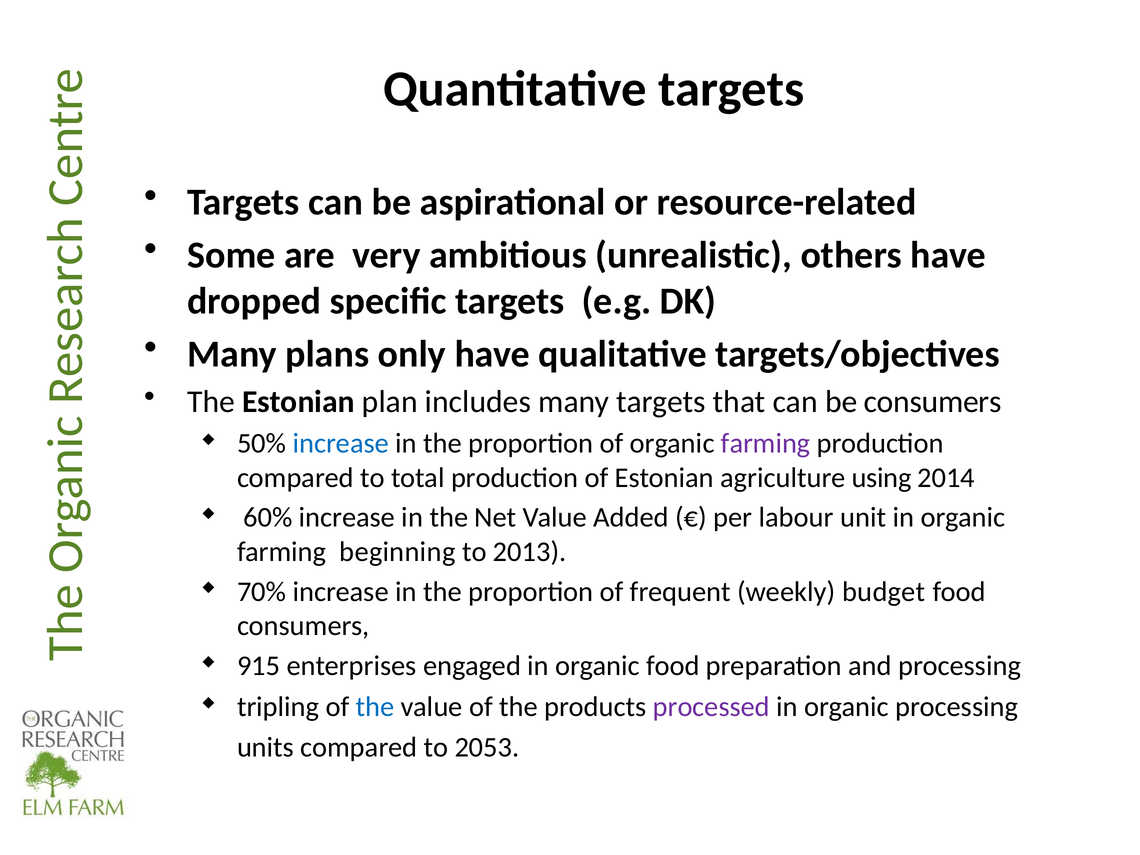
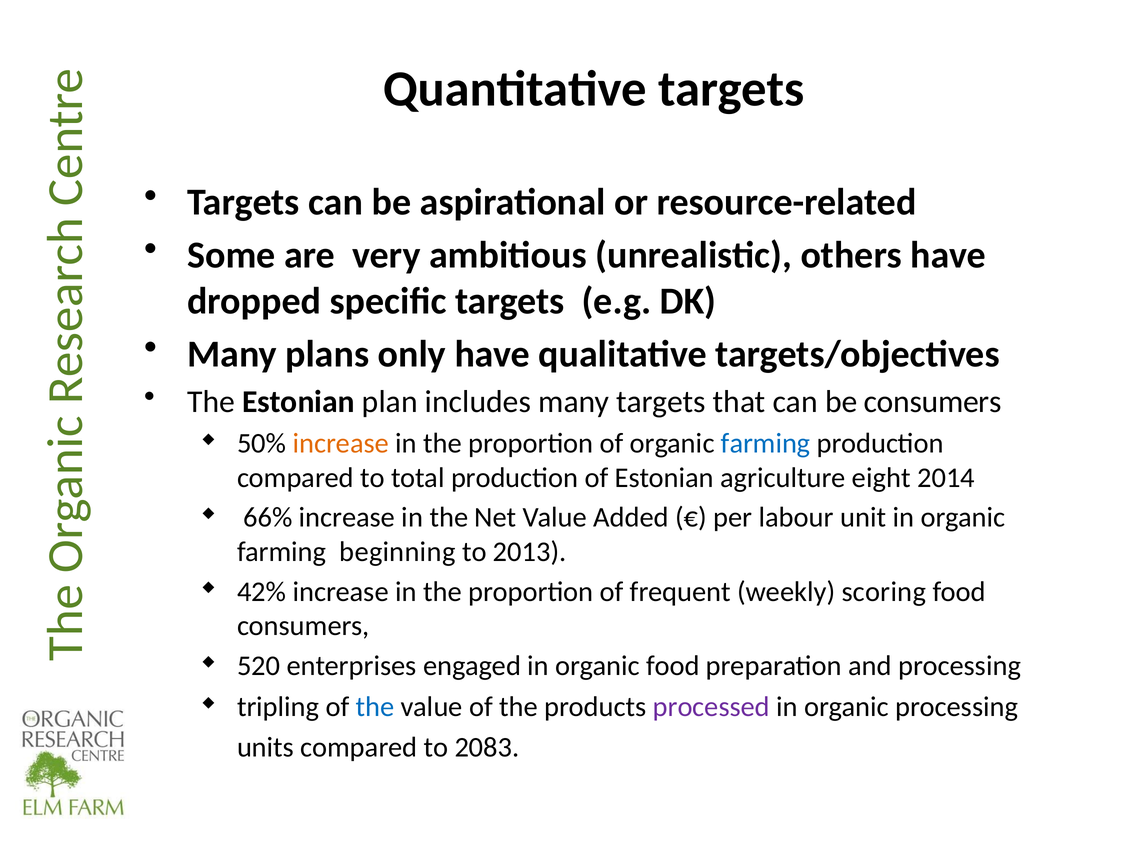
increase at (341, 443) colour: blue -> orange
farming at (766, 443) colour: purple -> blue
using: using -> eight
60%: 60% -> 66%
70%: 70% -> 42%
budget: budget -> scoring
915: 915 -> 520
2053: 2053 -> 2083
